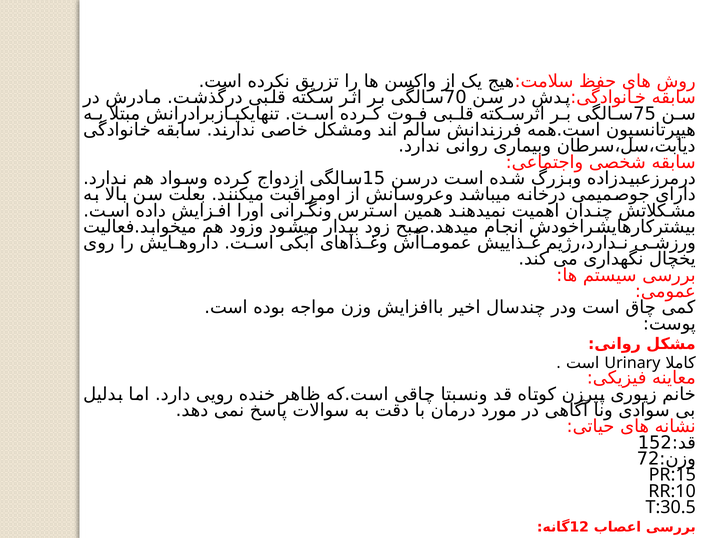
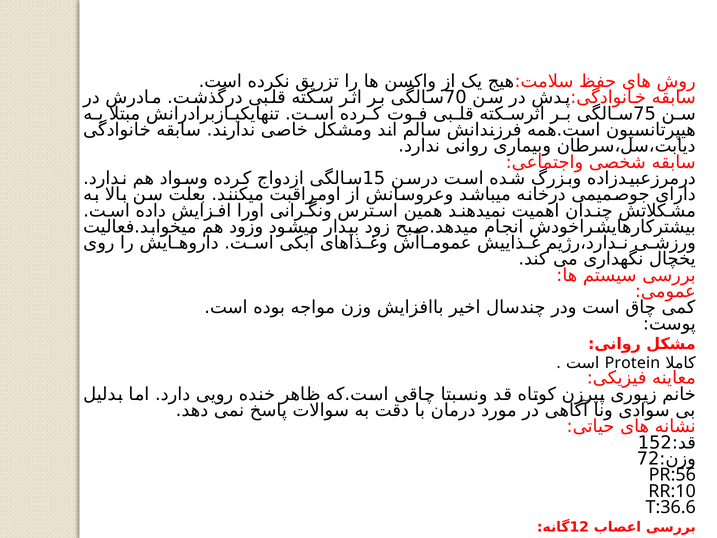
Urinary: Urinary -> Protein
PR:15: PR:15 -> PR:56
T:30.5: T:30.5 -> T:36.6
